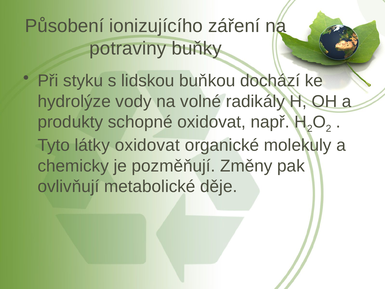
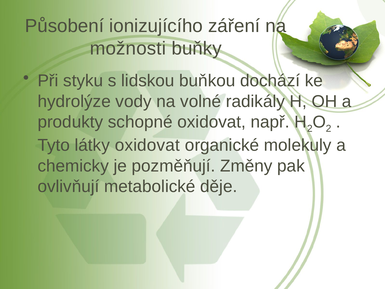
potraviny: potraviny -> možnosti
